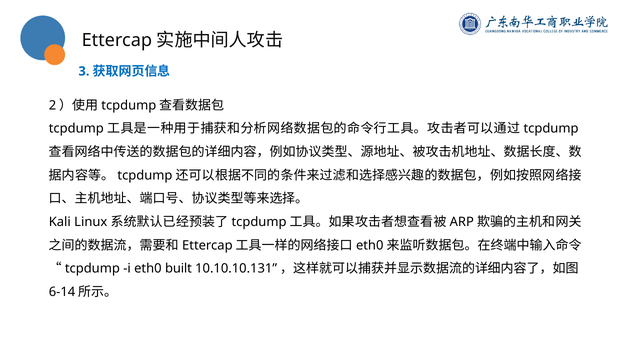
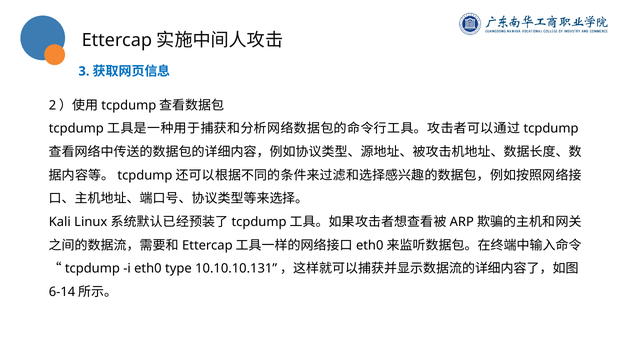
built: built -> type
